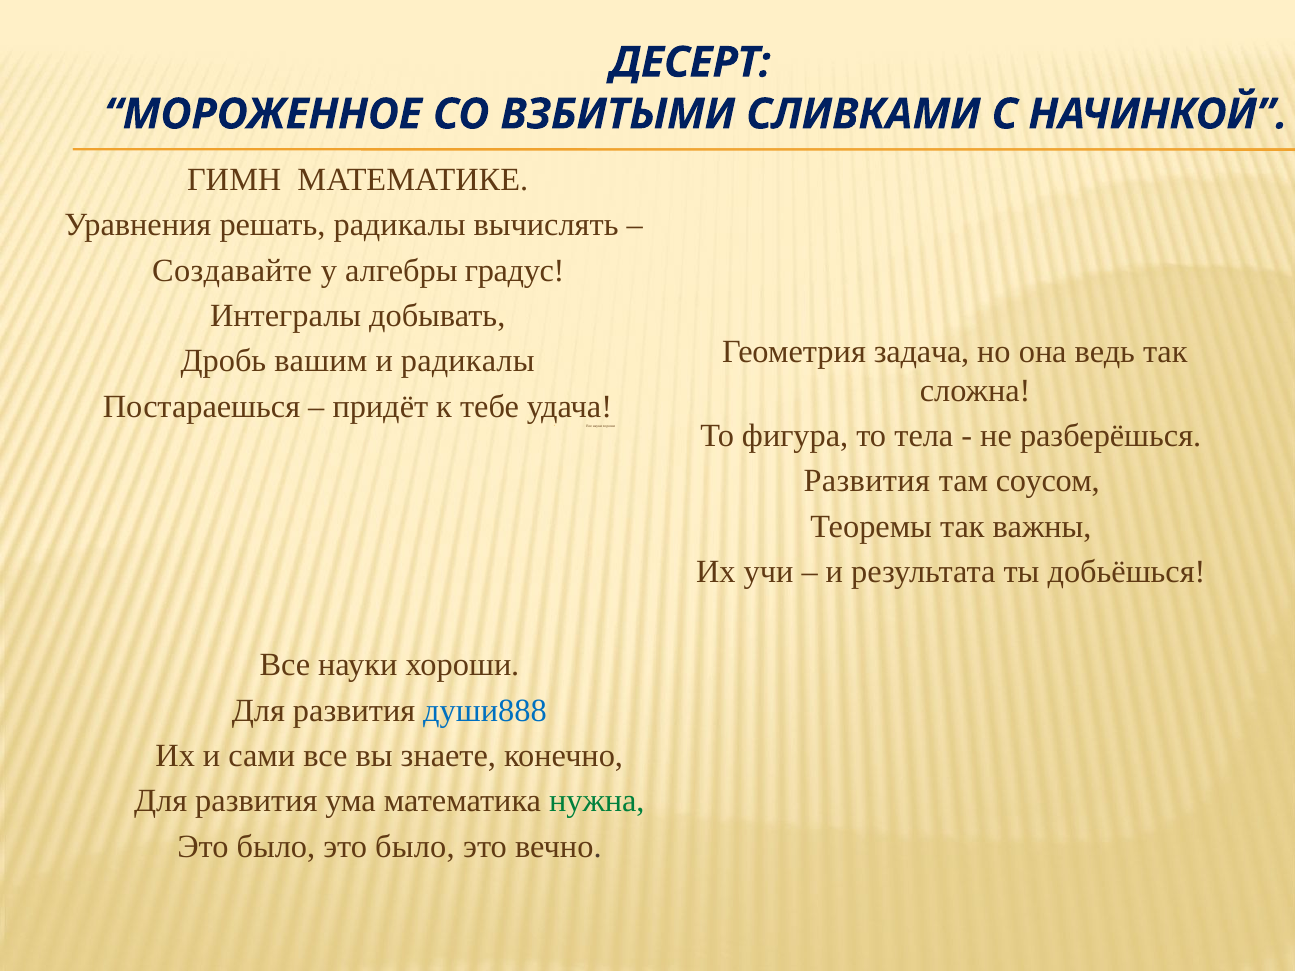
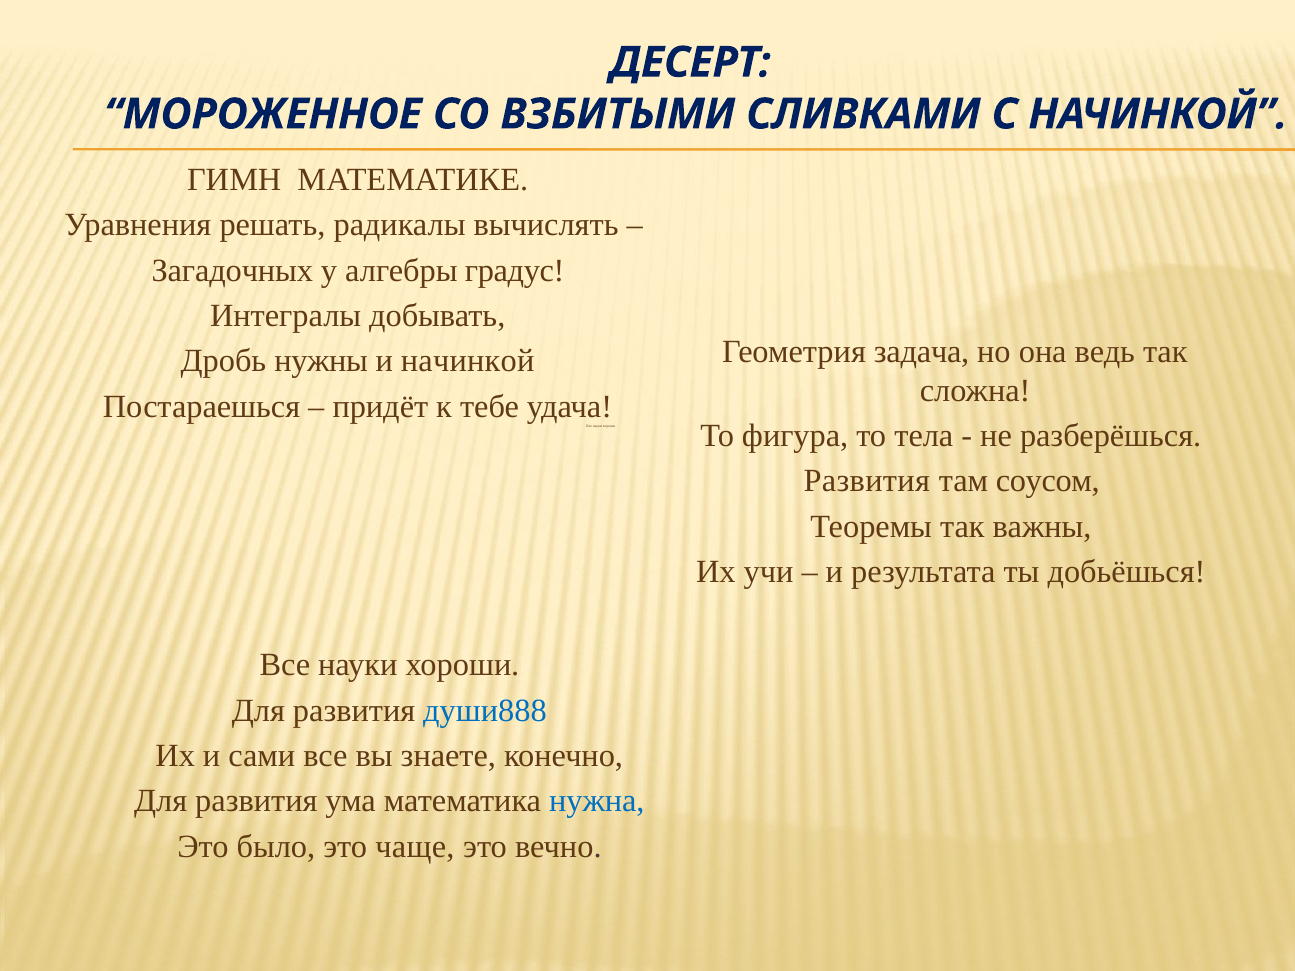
Создавайте: Создавайте -> Загадочных
вашим: вашим -> нужны
и радикалы: радикалы -> начинкой
нужна colour: green -> blue
было это было: было -> чаще
